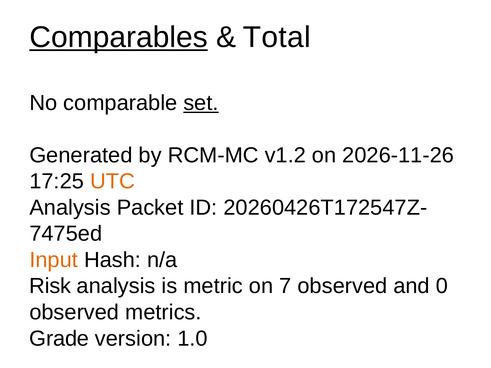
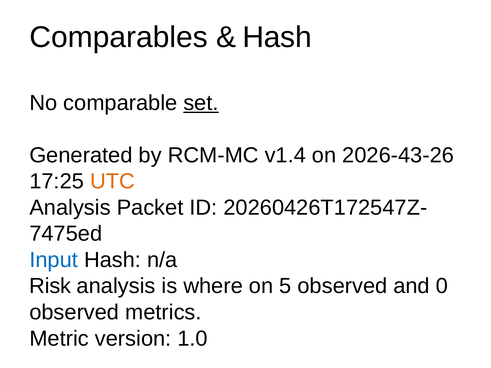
Comparables underline: present -> none
Total at (277, 37): Total -> Hash
v1.2: v1.2 -> v1.4
2026-11-26: 2026-11-26 -> 2026-43-26
Input colour: orange -> blue
metric: metric -> where
7: 7 -> 5
Grade: Grade -> Metric
